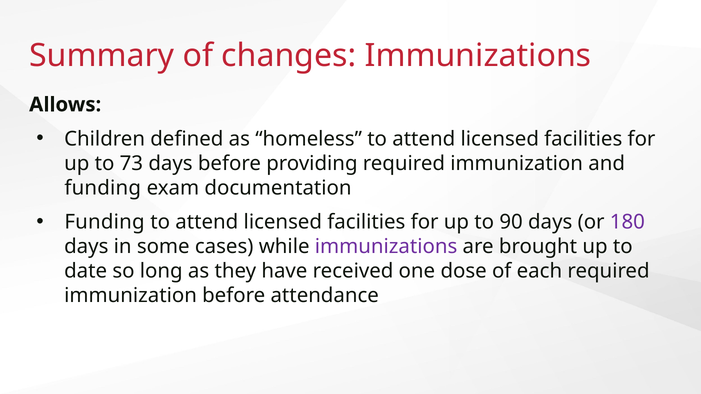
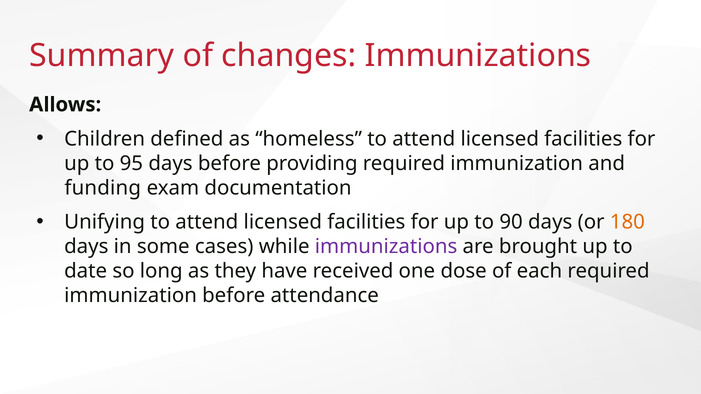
73: 73 -> 95
Funding at (105, 222): Funding -> Unifying
180 colour: purple -> orange
